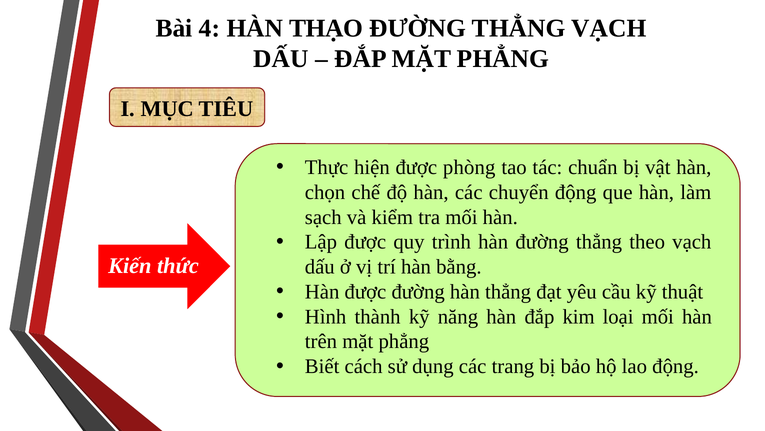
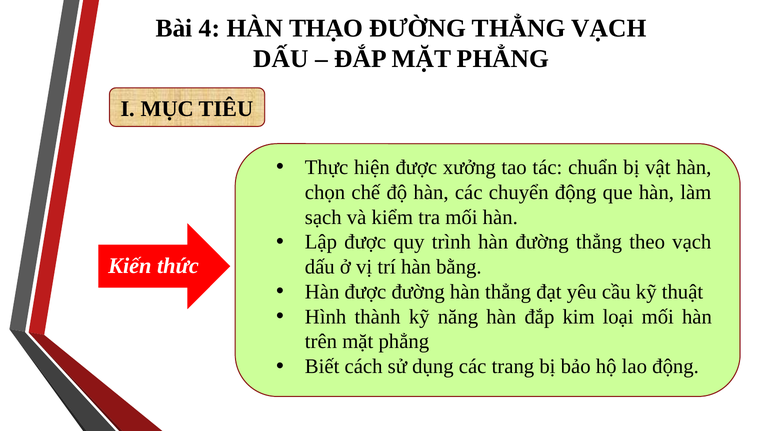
phòng: phòng -> xưởng
